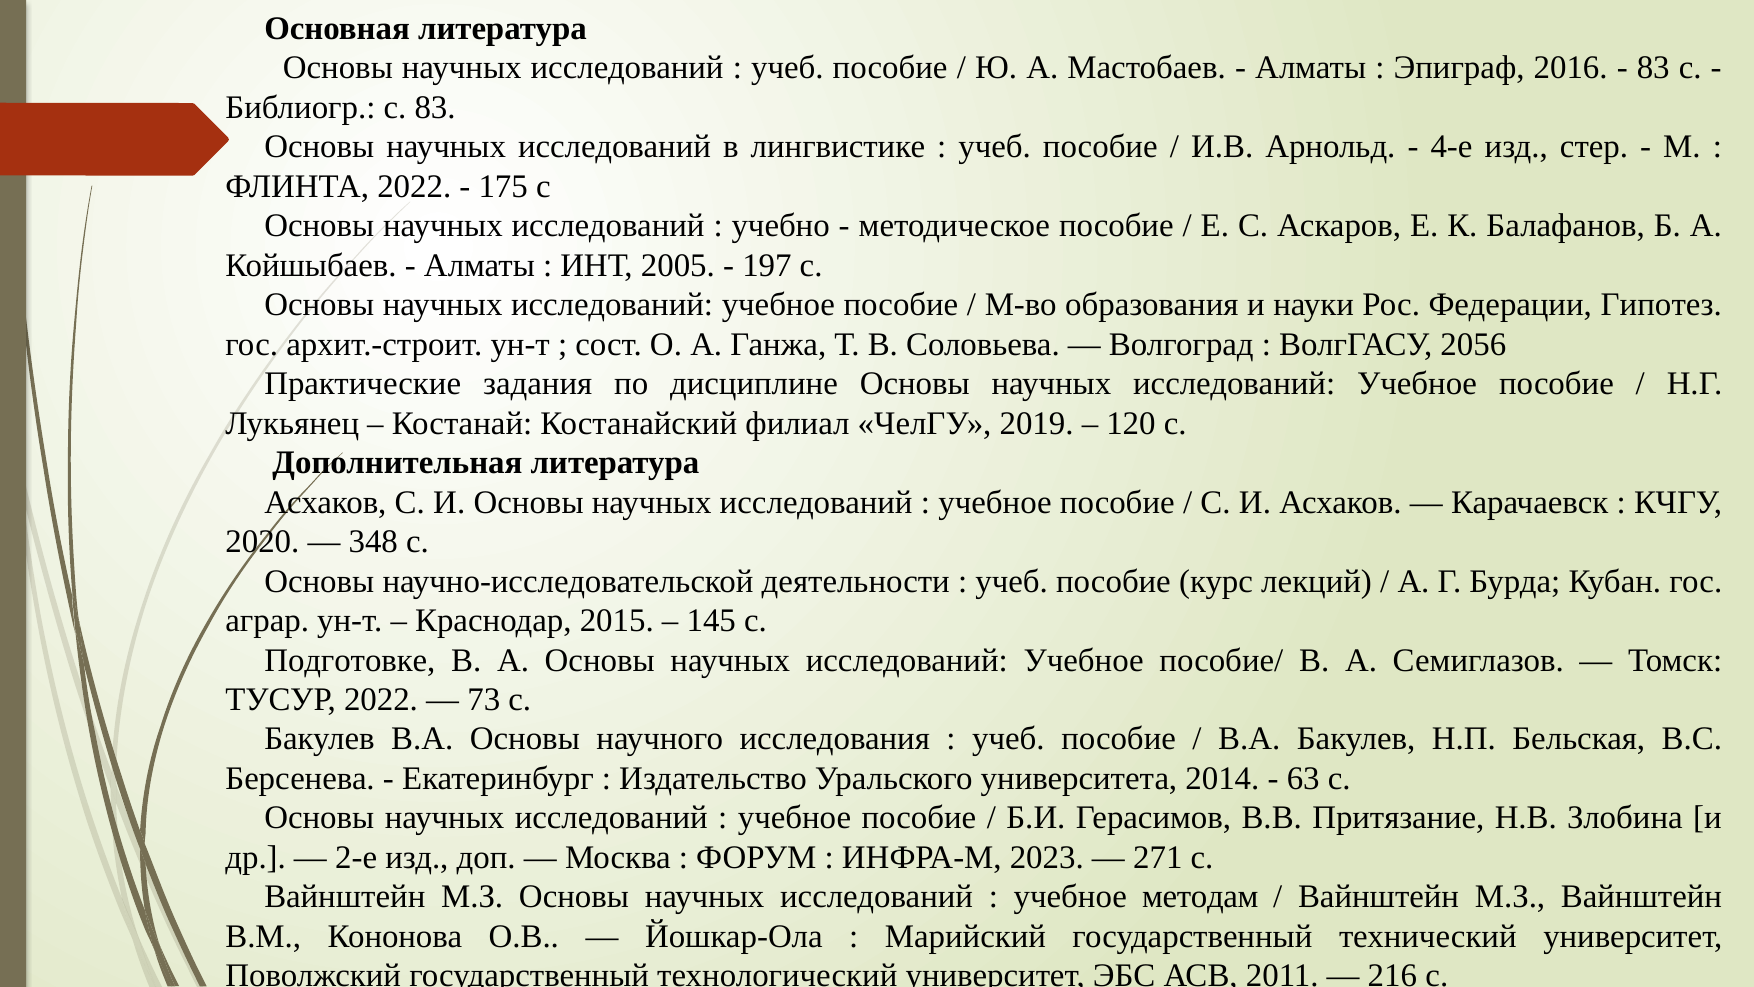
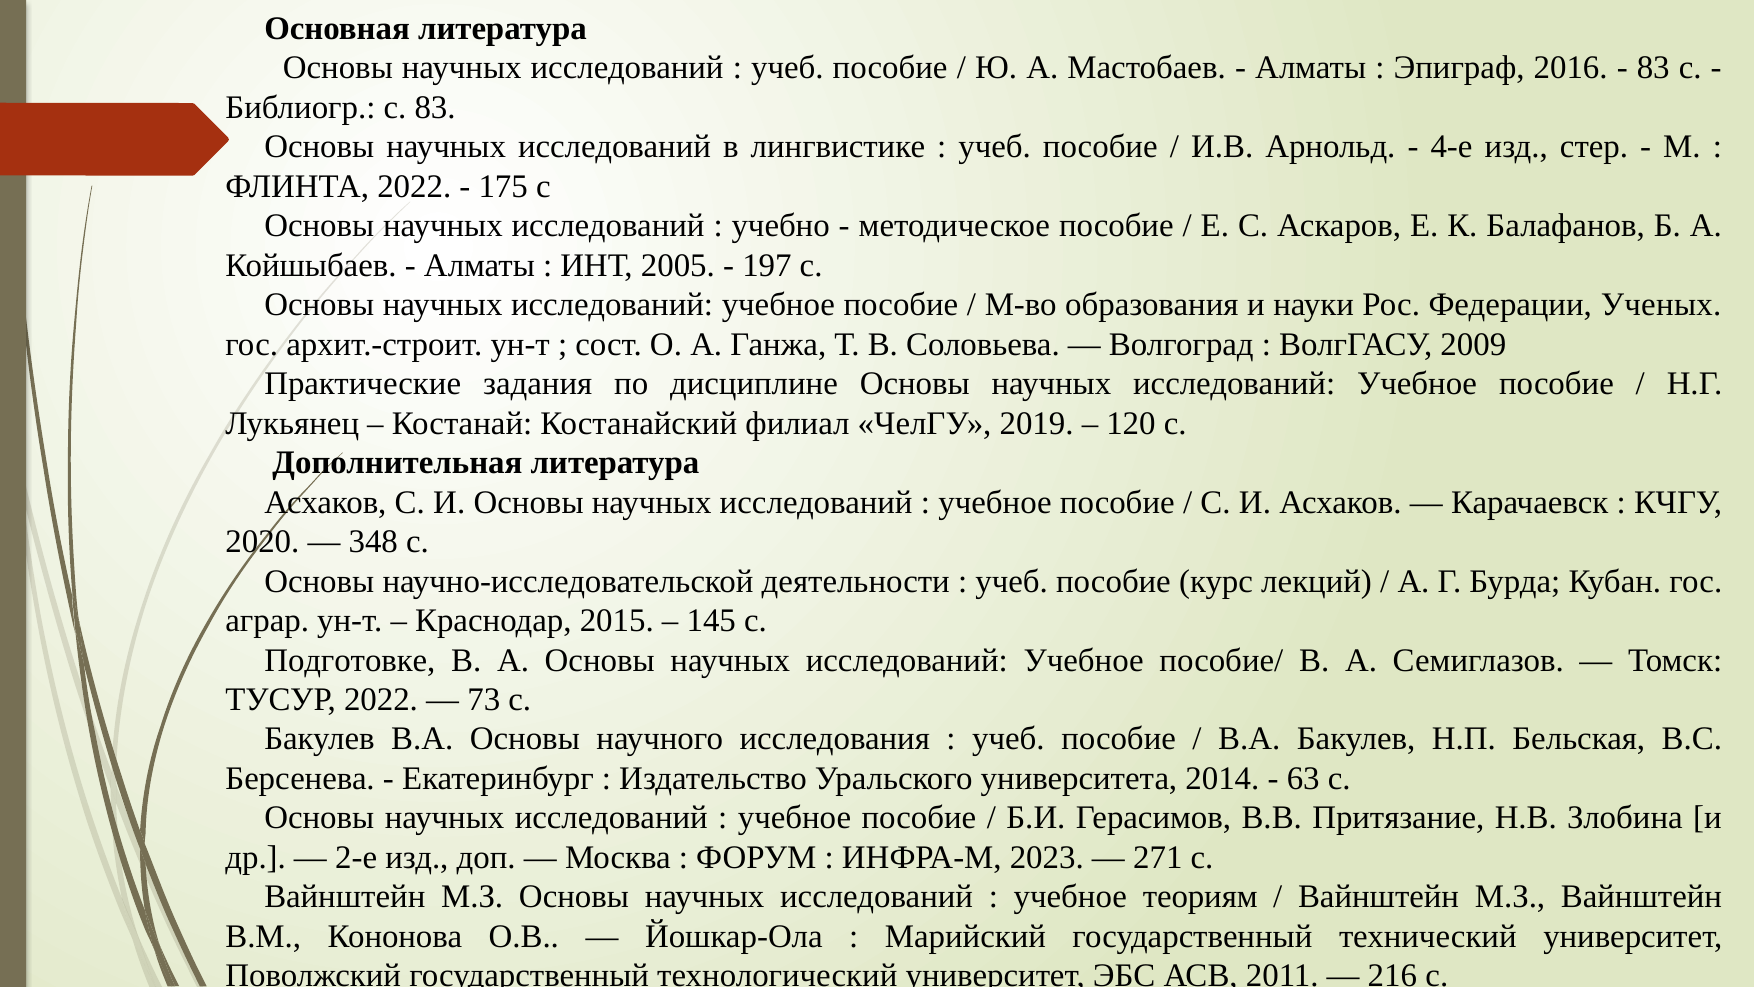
Гипотез: Гипотез -> Ученых
2056: 2056 -> 2009
методам: методам -> теориям
